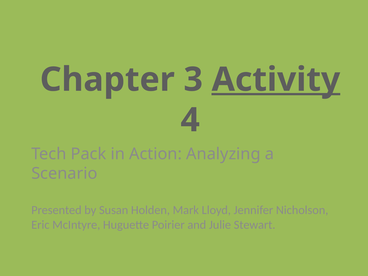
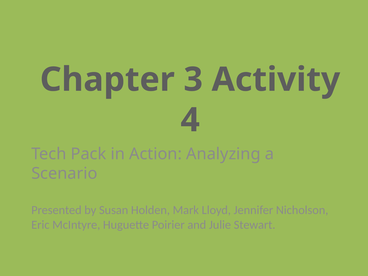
Activity underline: present -> none
